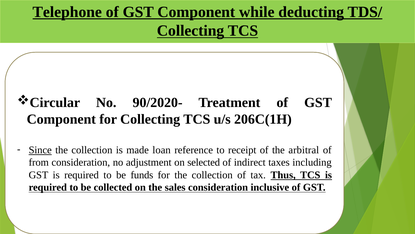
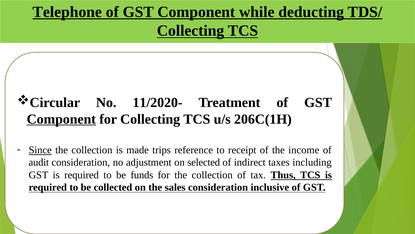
90/2020-: 90/2020- -> 11/2020-
Component at (61, 119) underline: none -> present
loan: loan -> trips
arbitral: arbitral -> income
from: from -> audit
